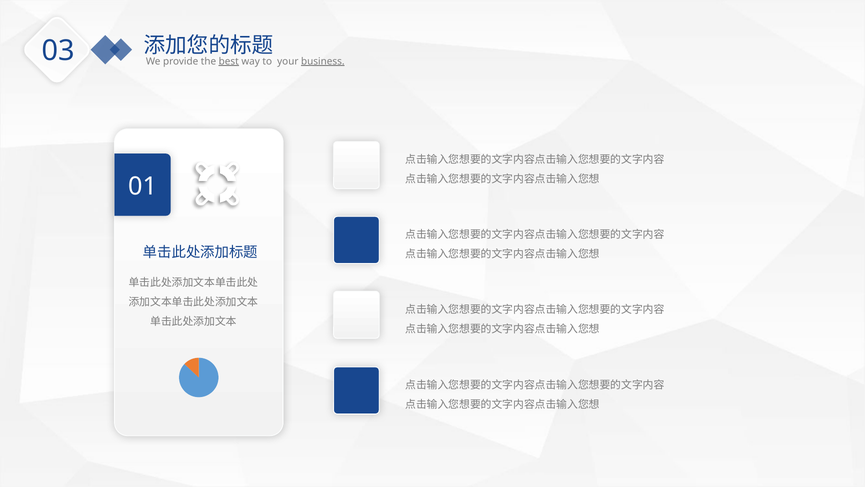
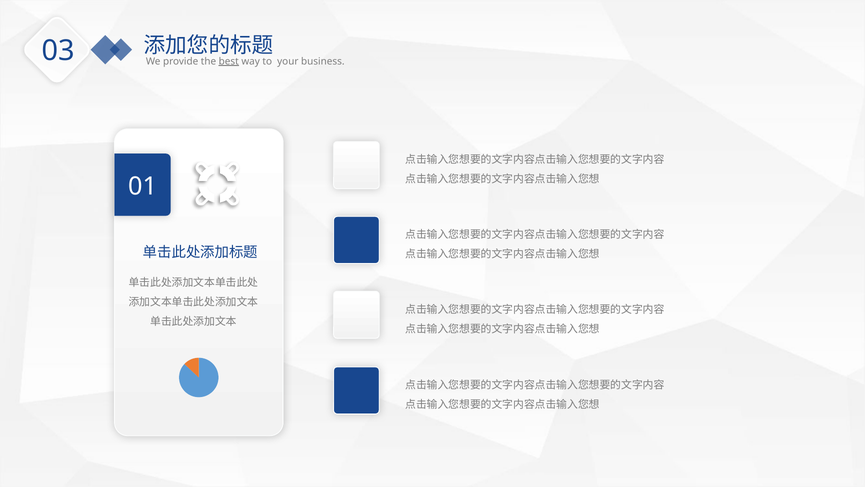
business underline: present -> none
